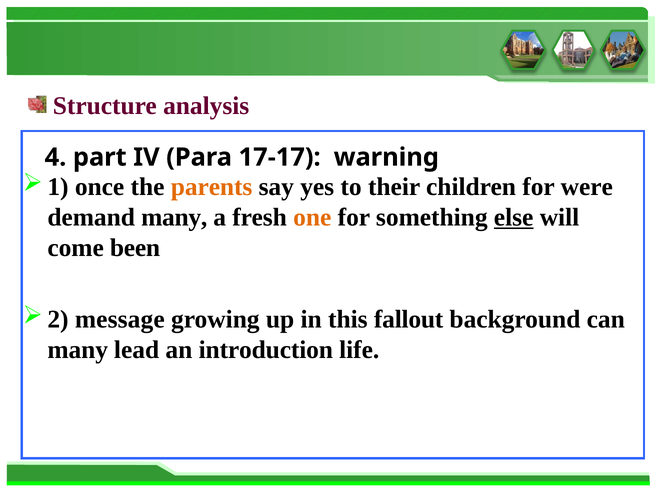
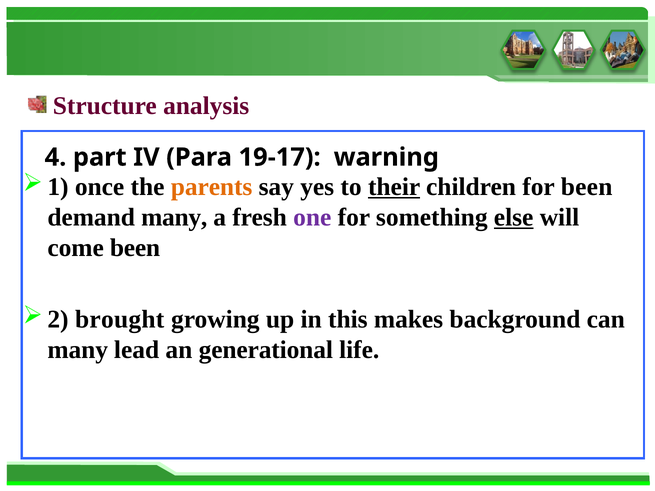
17-17: 17-17 -> 19-17
their underline: none -> present
for were: were -> been
one colour: orange -> purple
message: message -> brought
fallout: fallout -> makes
introduction: introduction -> generational
